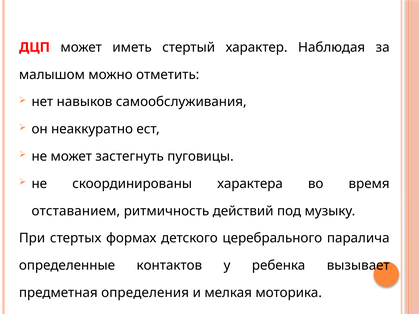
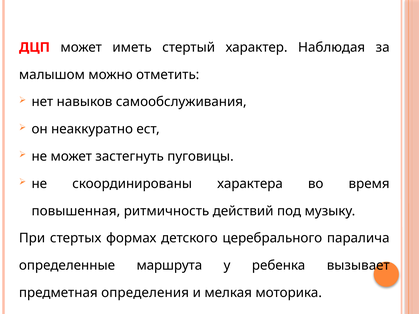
отставанием: отставанием -> повышенная
контактов: контактов -> маршрута
